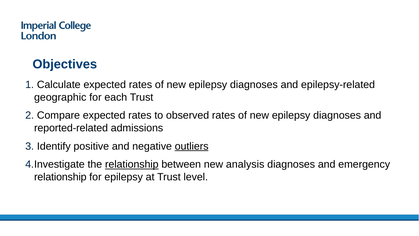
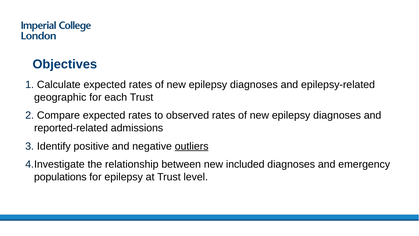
relationship at (132, 164) underline: present -> none
analysis: analysis -> included
relationship at (60, 177): relationship -> populations
